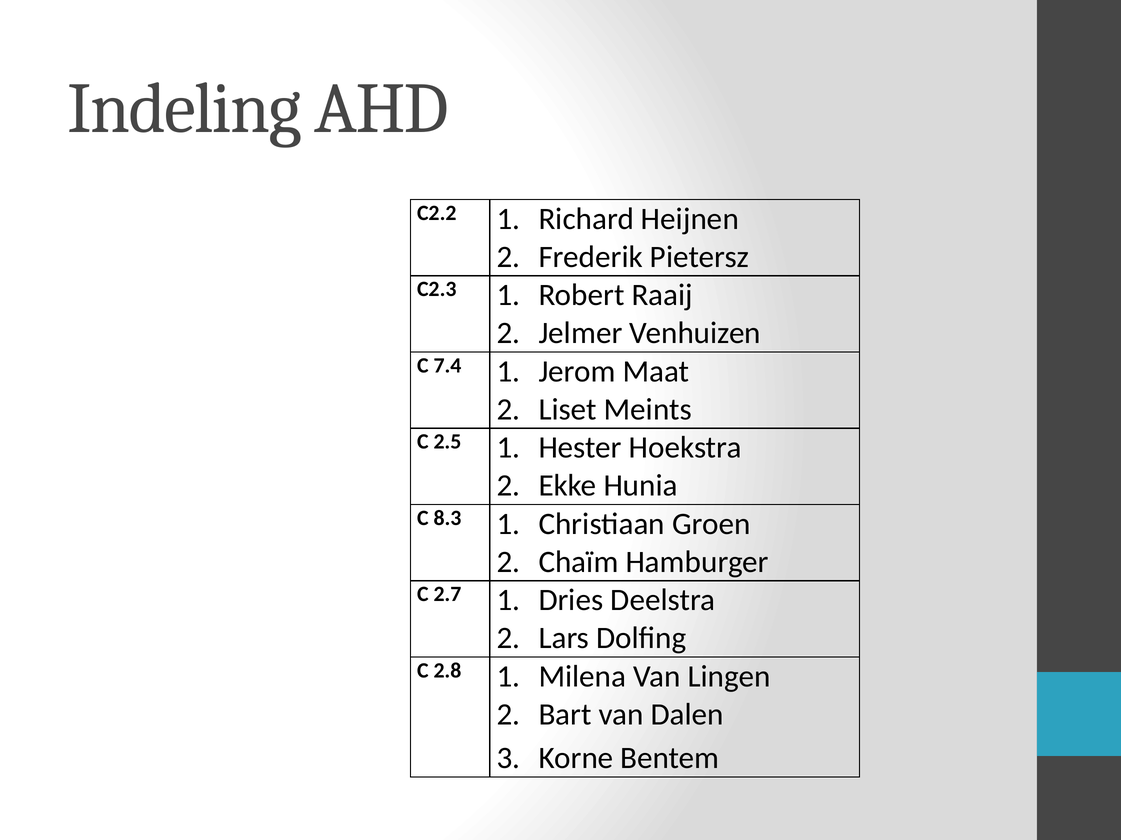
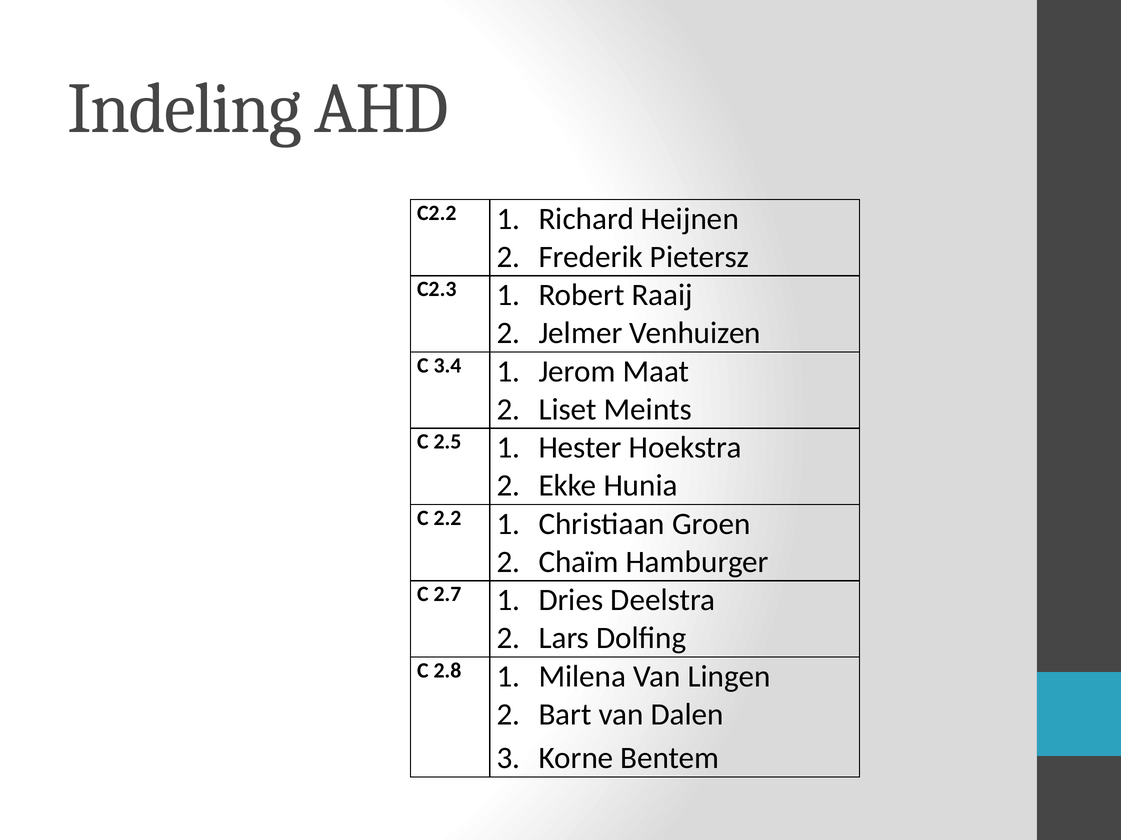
7.4: 7.4 -> 3.4
8.3: 8.3 -> 2.2
